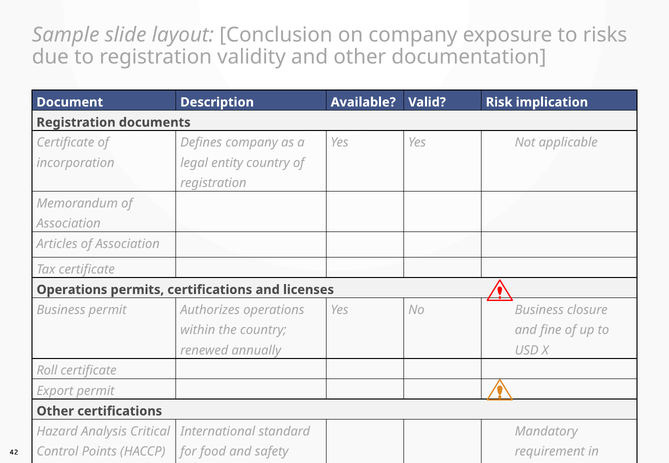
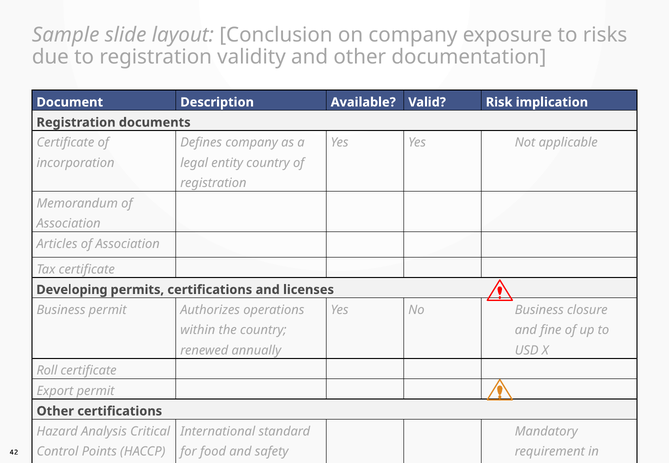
Operations at (72, 290): Operations -> Developing
